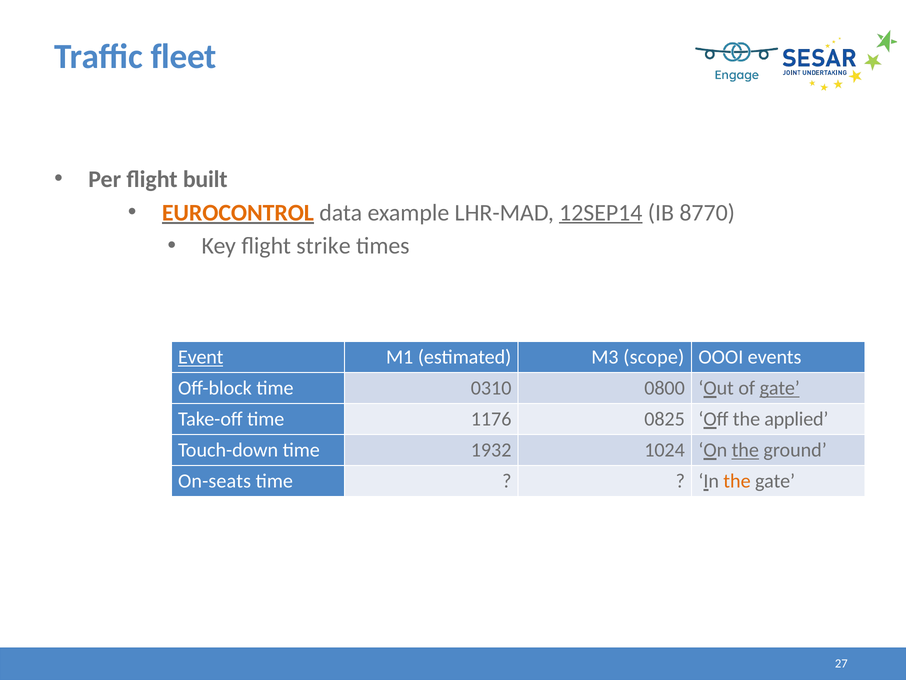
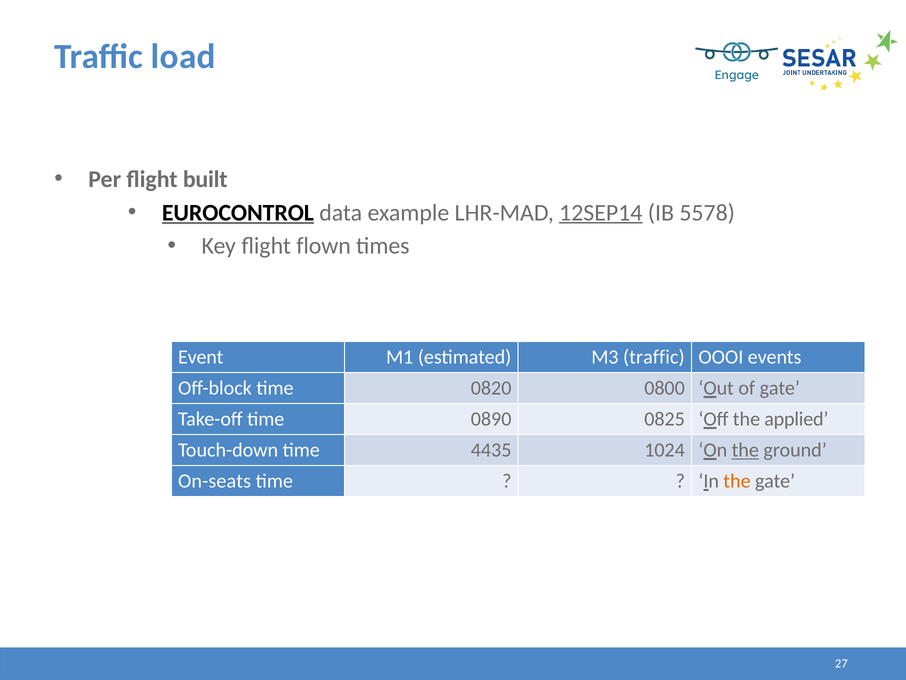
fleet: fleet -> load
EUROCONTROL colour: orange -> black
8770: 8770 -> 5578
strike: strike -> flown
Event underline: present -> none
M3 scope: scope -> traffic
0310: 0310 -> 0820
gate at (780, 388) underline: present -> none
1176: 1176 -> 0890
1932: 1932 -> 4435
